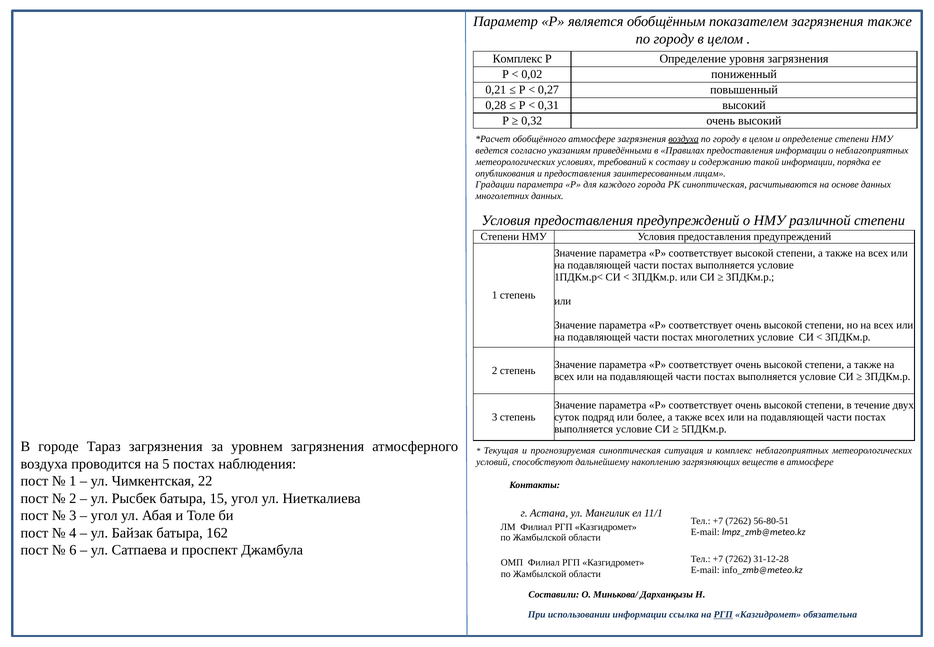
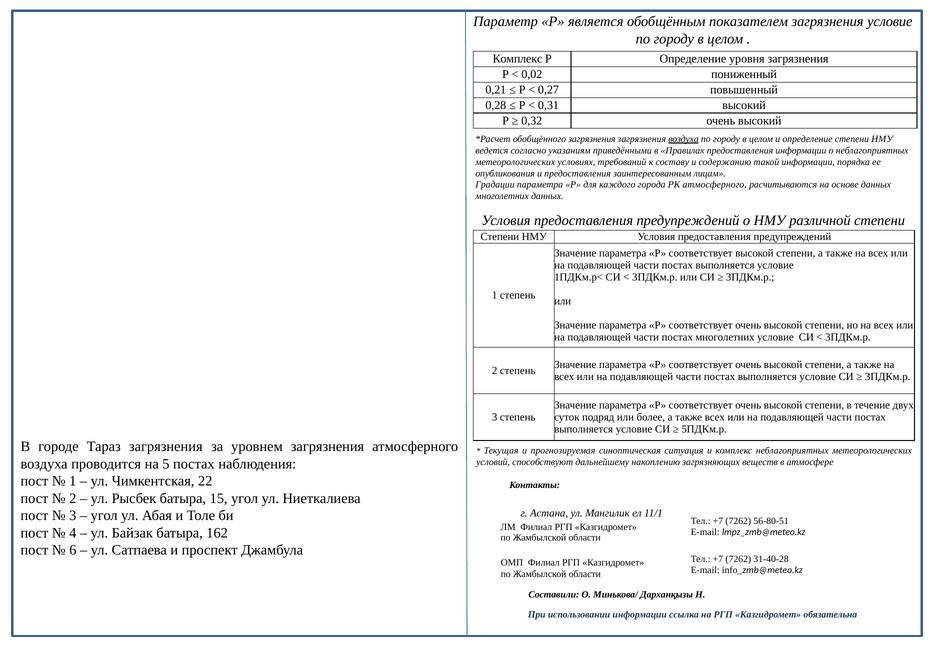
загрязнения также: также -> условие
обобщённого атмосфере: атмосфере -> загрязнения
РК синоптическая: синоптическая -> атмосферного
31-12-28: 31-12-28 -> 31-40-28
РГП at (723, 614) underline: present -> none
